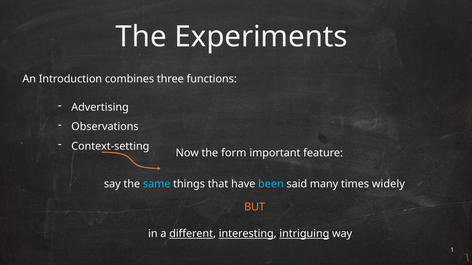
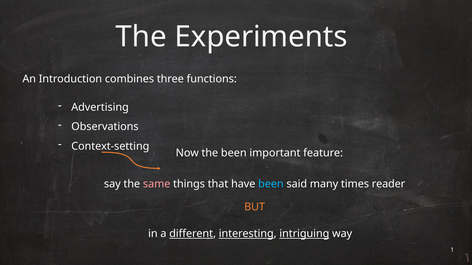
the form: form -> been
same colour: light blue -> pink
widely: widely -> reader
